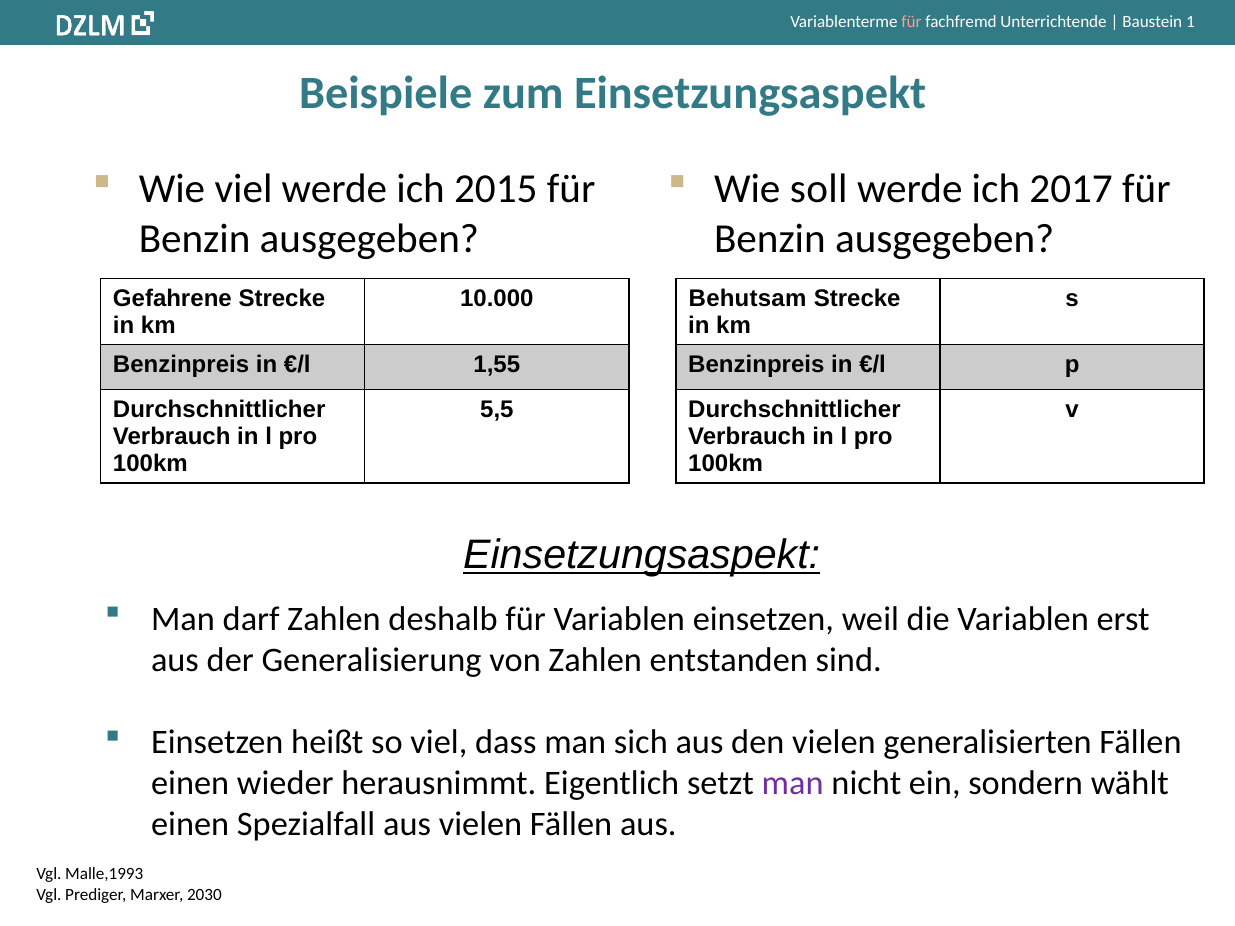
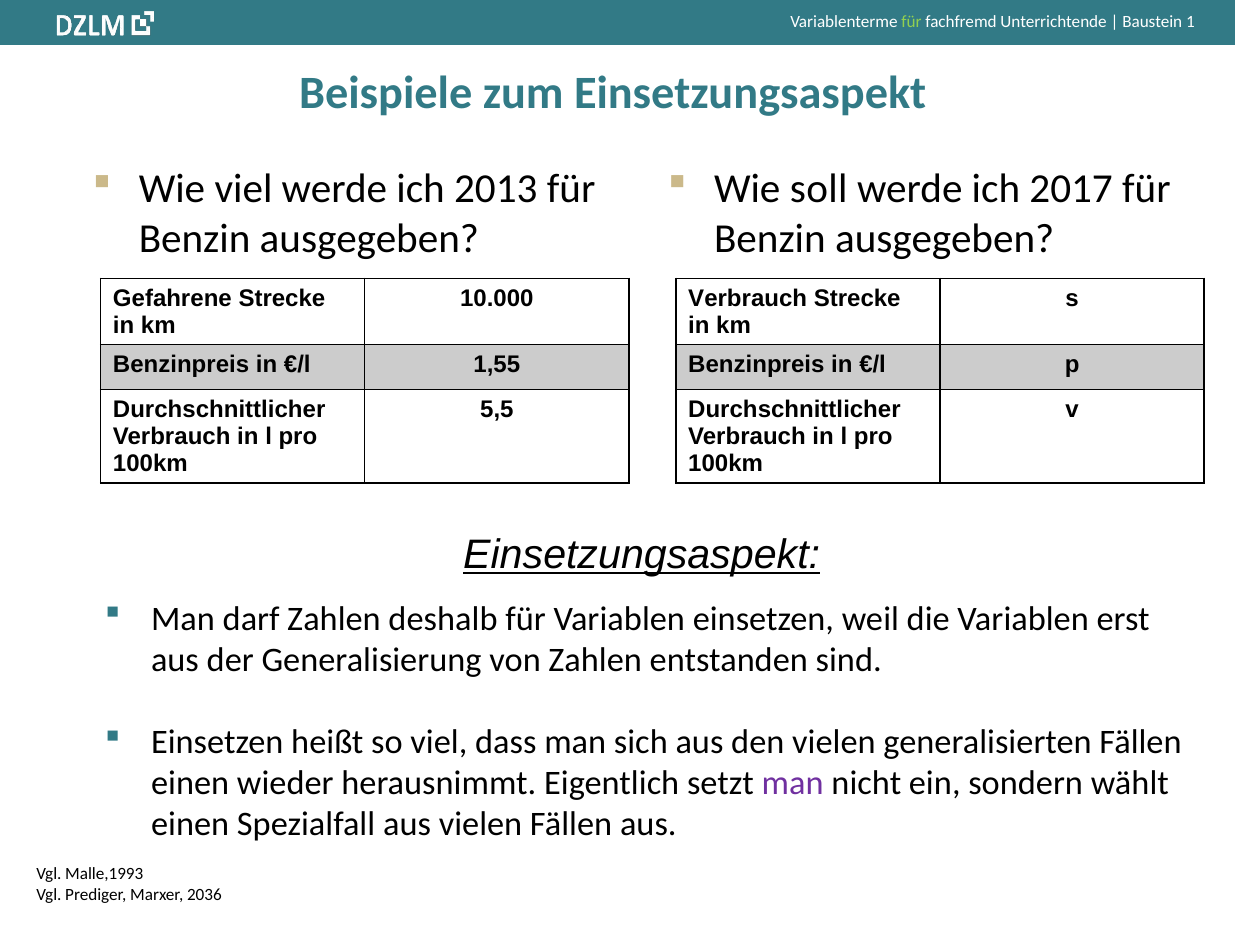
für at (912, 22) colour: pink -> light green
2015: 2015 -> 2013
Behutsam at (748, 298): Behutsam -> Verbrauch
2030: 2030 -> 2036
